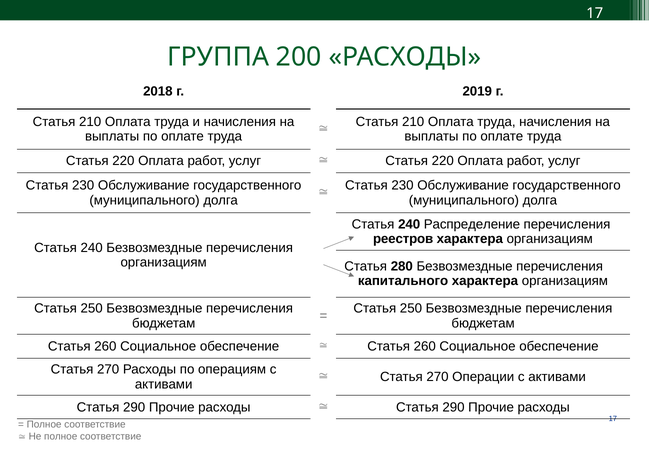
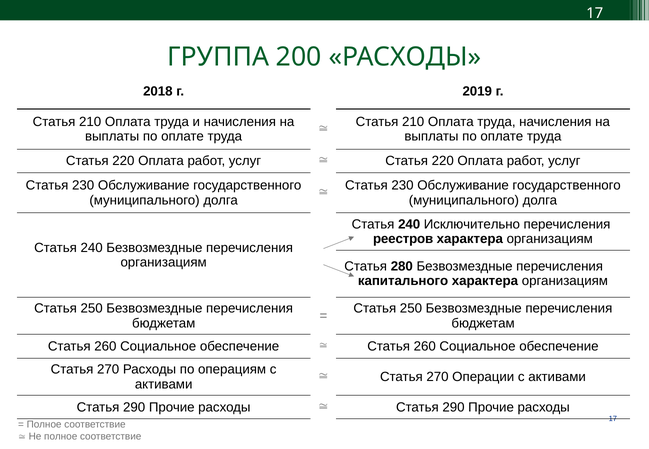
Распределение: Распределение -> Исключительно
